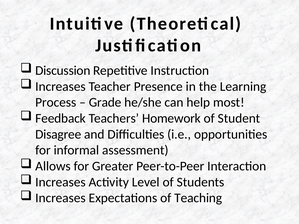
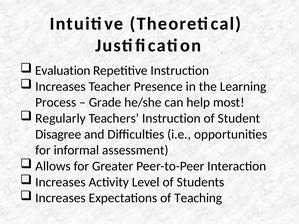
Discussion: Discussion -> Evaluation
Feedback: Feedback -> Regularly
Teachers Homework: Homework -> Instruction
